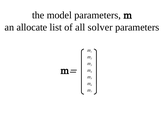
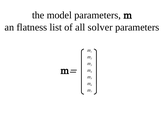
allocate: allocate -> flatness
